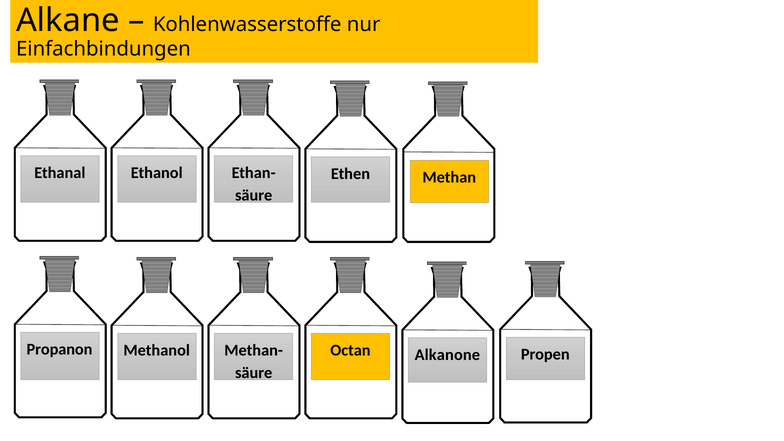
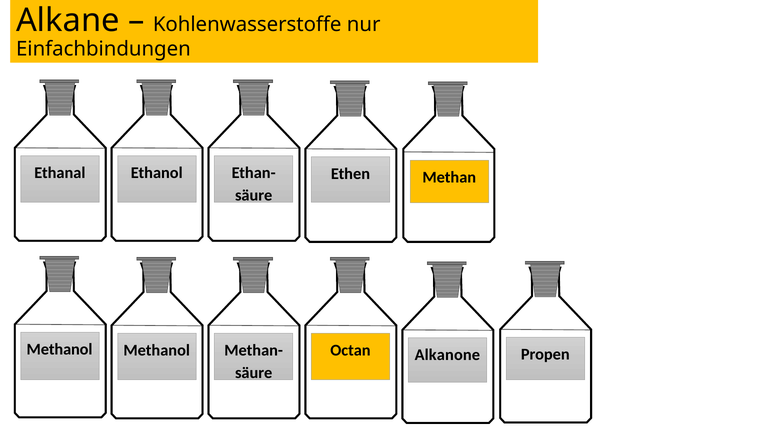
Propanon at (60, 349): Propanon -> Methanol
